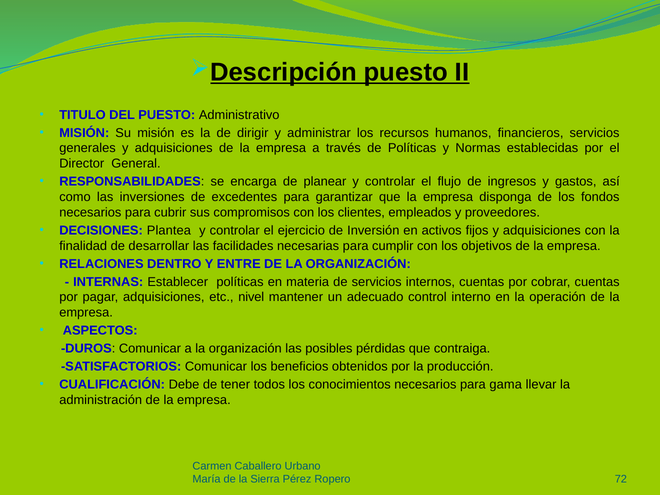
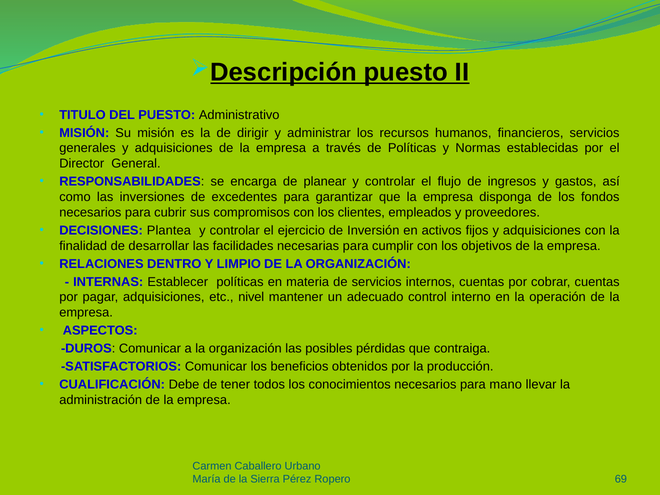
ENTRE: ENTRE -> LIMPIO
gama: gama -> mano
72: 72 -> 69
